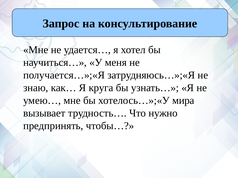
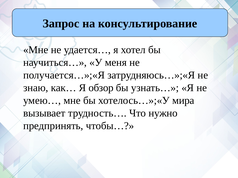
круга: круга -> обзор
